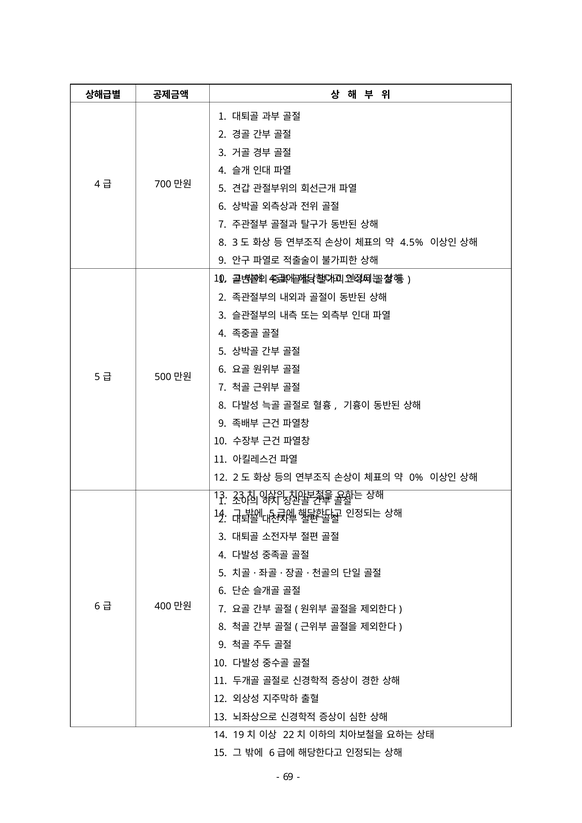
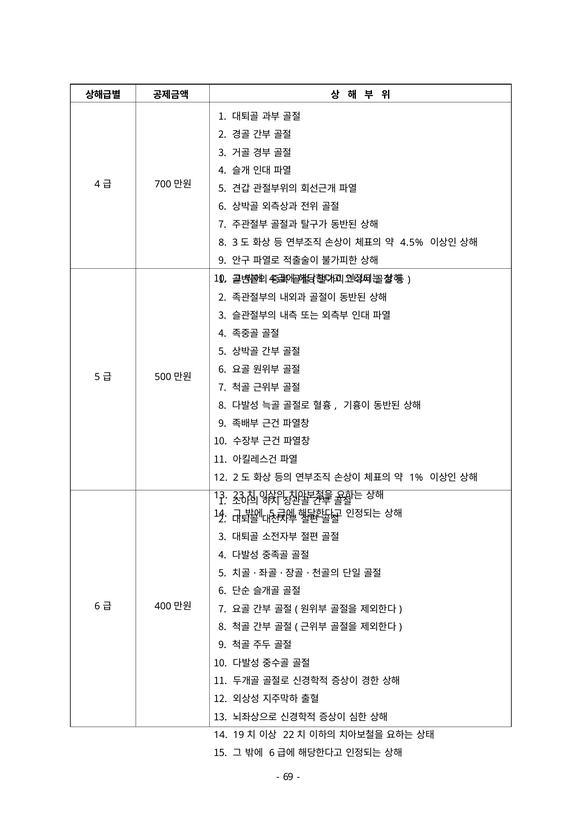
0%: 0% -> 1%
